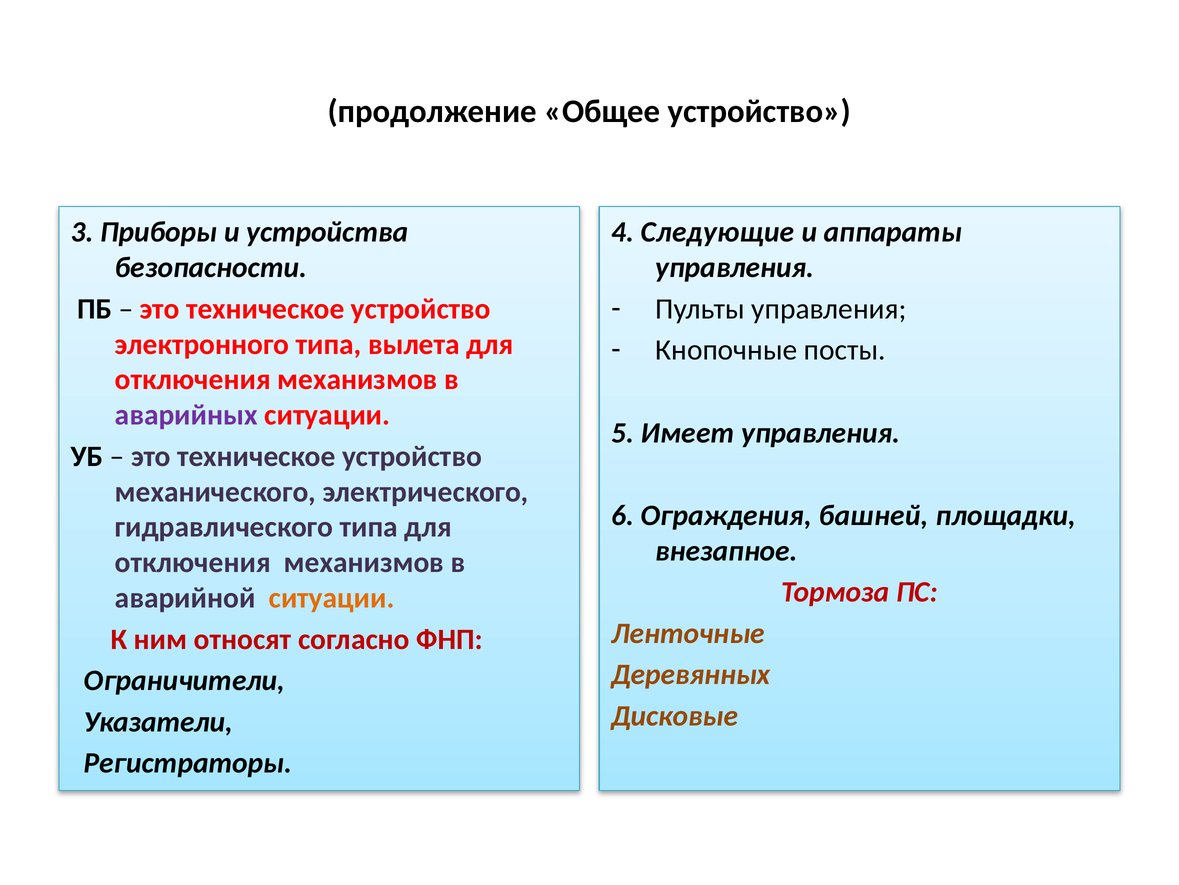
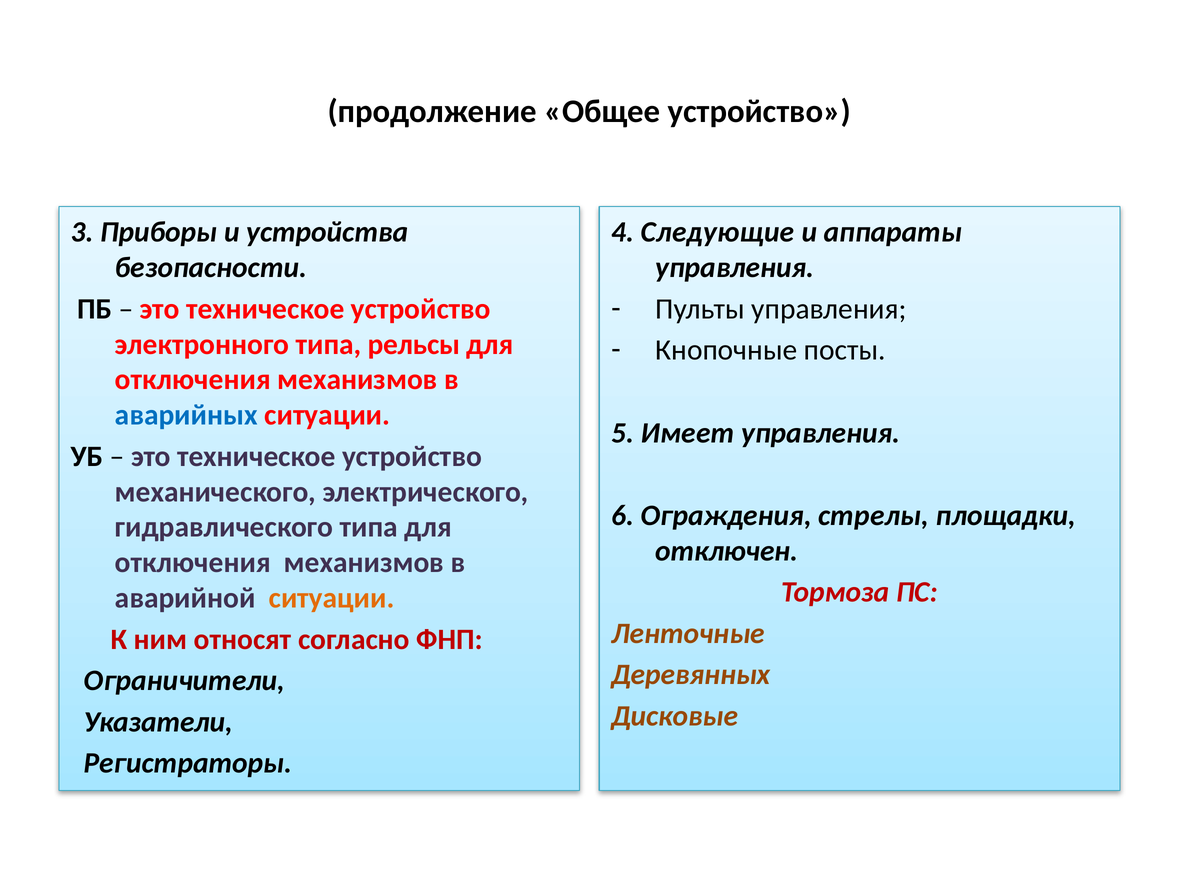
вылета: вылета -> рельсы
аварийных colour: purple -> blue
башней: башней -> стрелы
внезапное: внезапное -> отключен
